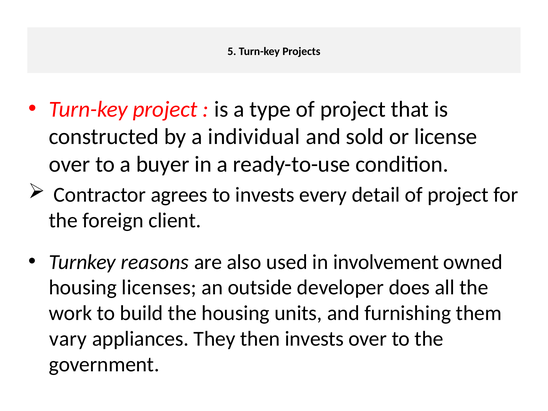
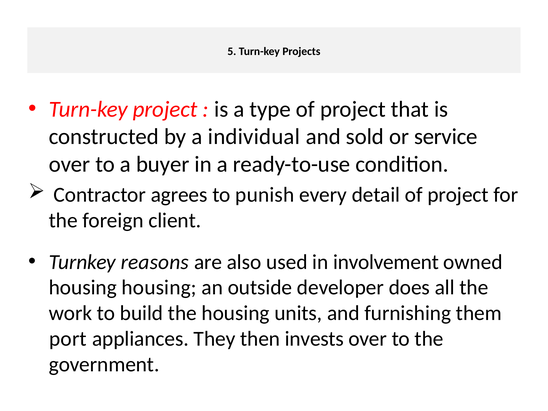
license: license -> service
to invests: invests -> punish
housing licenses: licenses -> housing
vary: vary -> port
